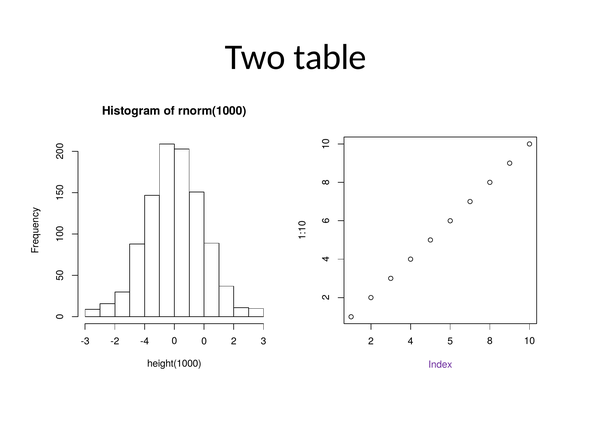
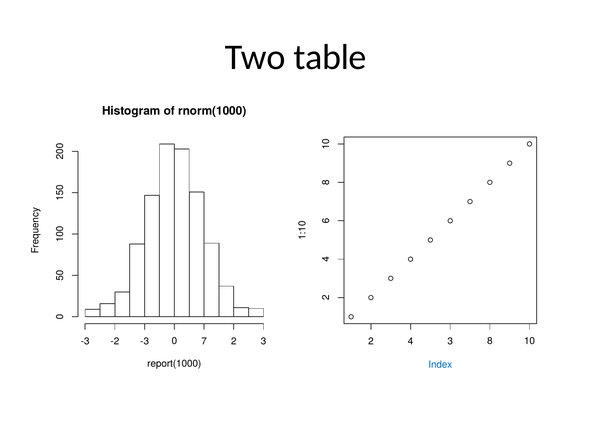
-2 -4: -4 -> -3
0 at (204, 341): 0 -> 7
4 5: 5 -> 3
height(1000: height(1000 -> report(1000
Index colour: purple -> blue
